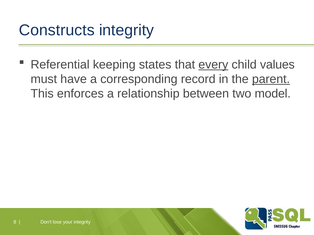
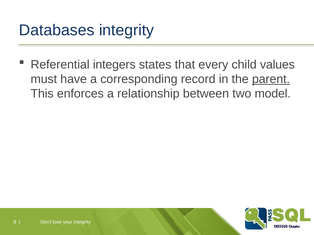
Constructs: Constructs -> Databases
keeping: keeping -> integers
every underline: present -> none
